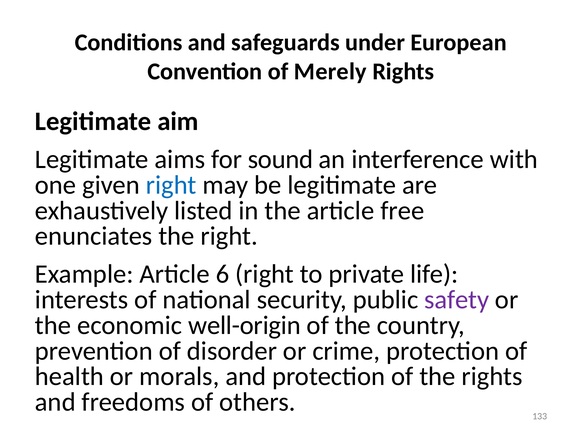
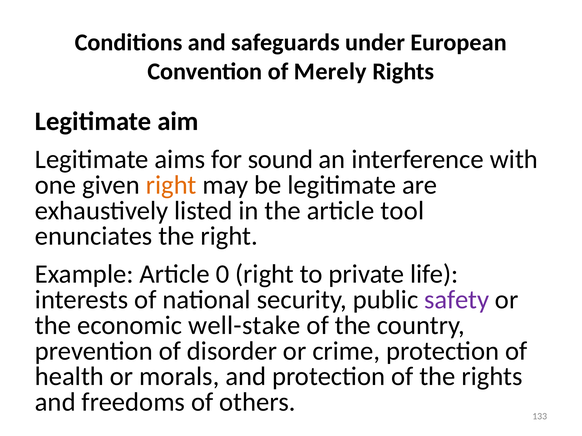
right at (171, 185) colour: blue -> orange
free: free -> tool
6: 6 -> 0
well-origin: well-origin -> well-stake
